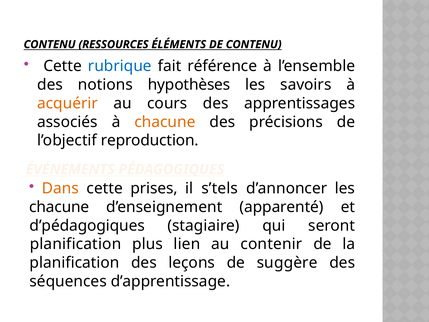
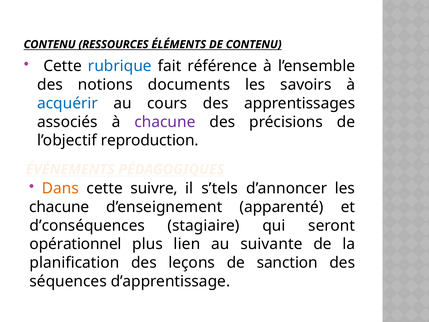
hypothèses: hypothèses -> documents
acquérir colour: orange -> blue
chacune at (165, 122) colour: orange -> purple
prises: prises -> suivre
d’pédagogiques: d’pédagogiques -> d’conséquences
planification at (75, 244): planification -> opérationnel
contenir: contenir -> suivante
suggère: suggère -> sanction
